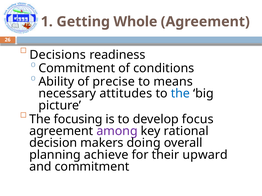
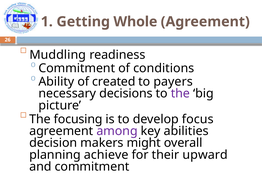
Decisions: Decisions -> Muddling
precise: precise -> created
means: means -> payers
attitudes: attitudes -> decisions
the at (180, 94) colour: blue -> purple
rational: rational -> abilities
doing: doing -> might
